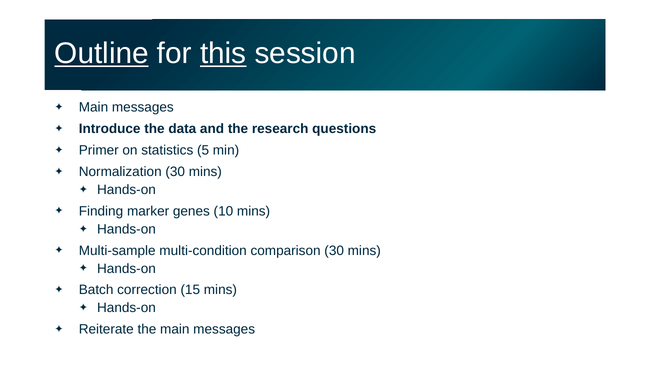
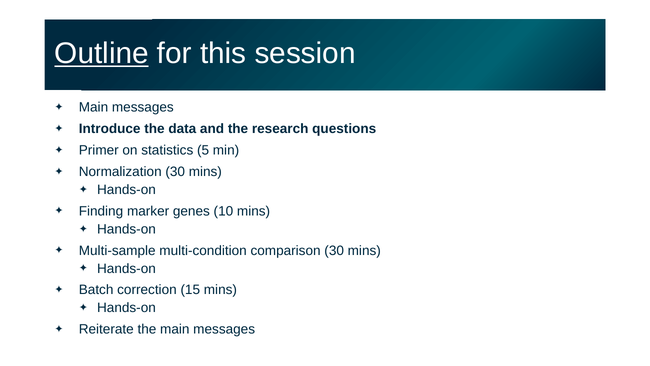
this underline: present -> none
